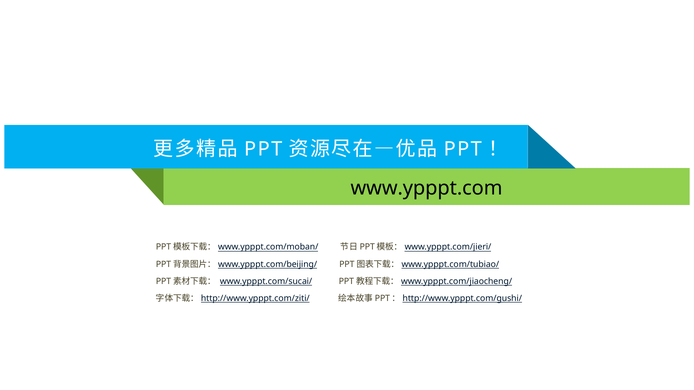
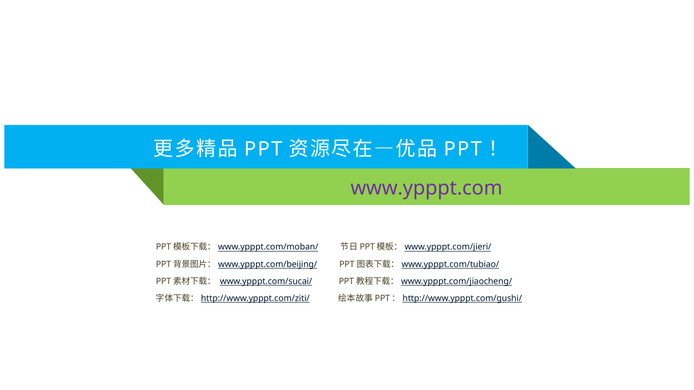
www.ypppt.com colour: black -> purple
